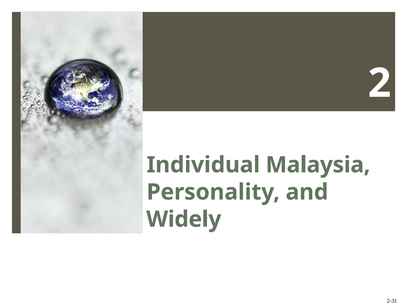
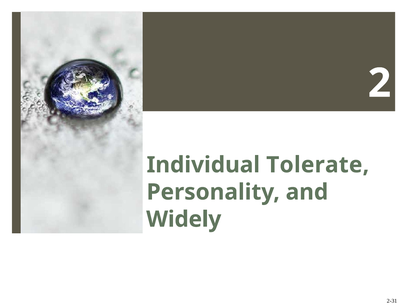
Malaysia: Malaysia -> Tolerate
